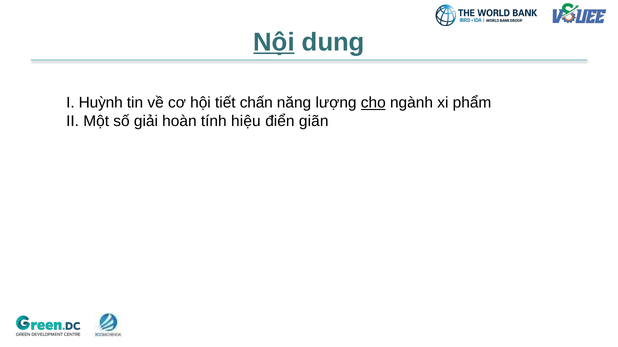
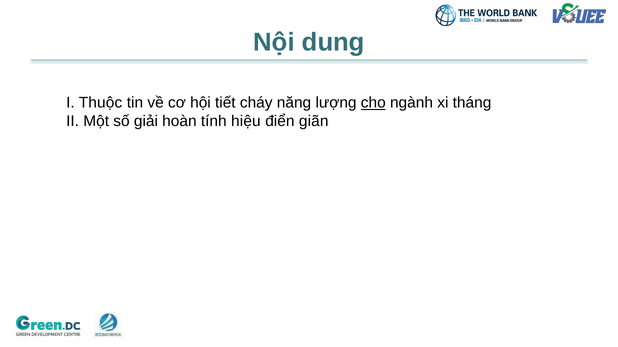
Nội underline: present -> none
Huỳnh: Huỳnh -> Thuộc
chấn: chấn -> cháy
phẩm: phẩm -> tháng
